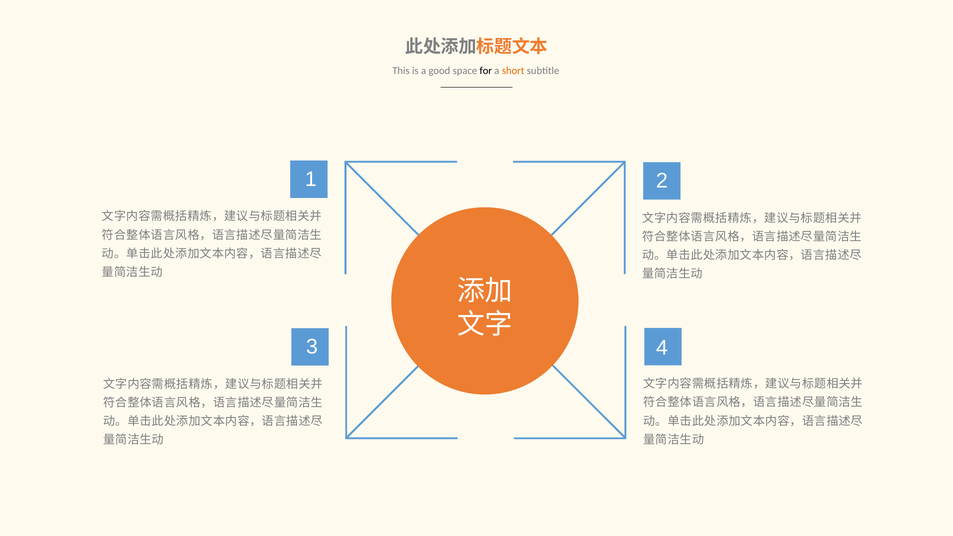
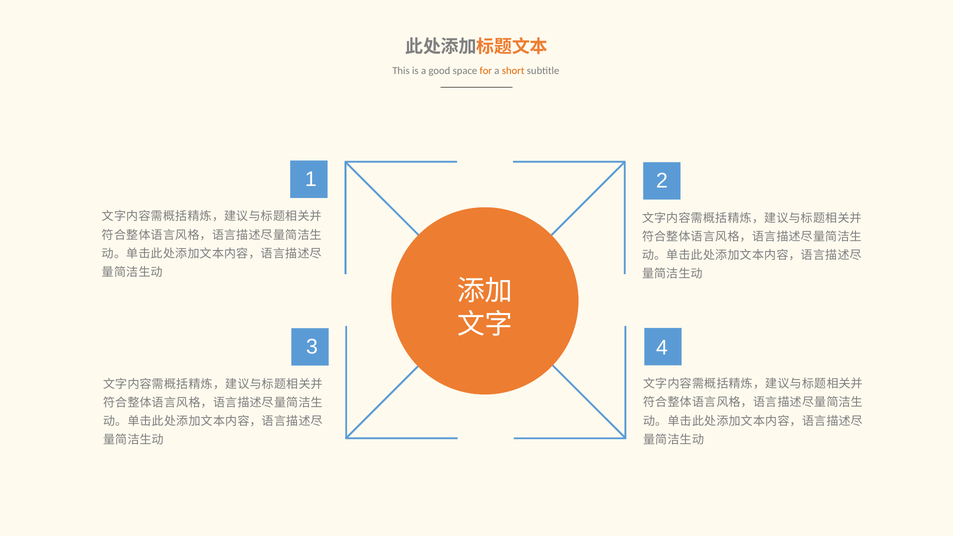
for colour: black -> orange
